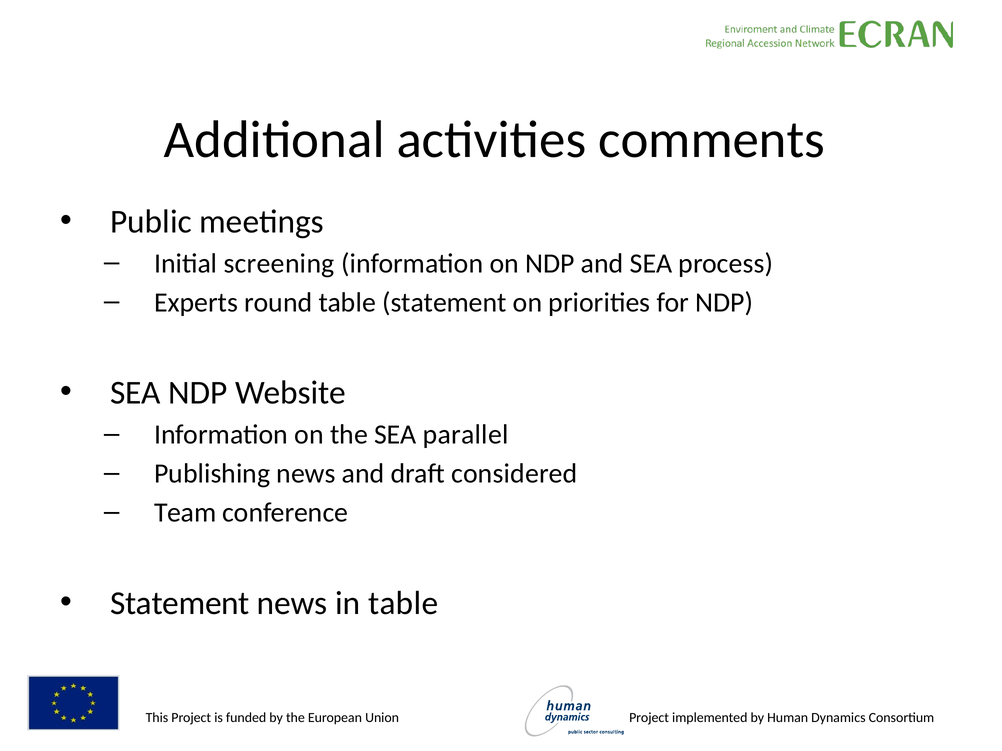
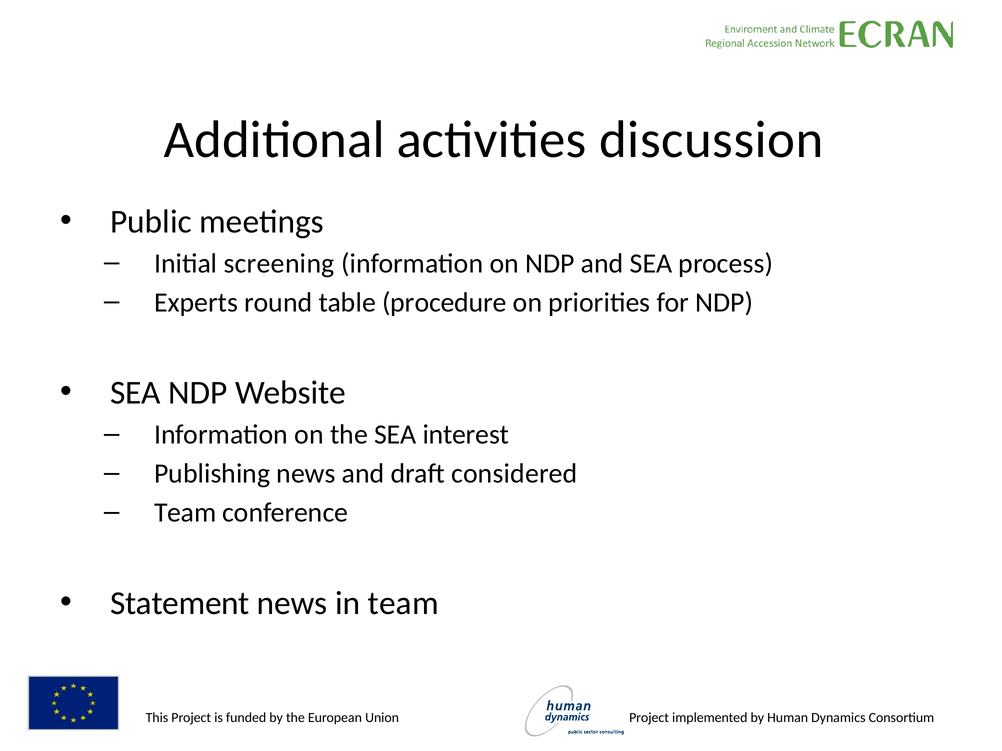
comments: comments -> discussion
table statement: statement -> procedure
parallel: parallel -> interest
in table: table -> team
